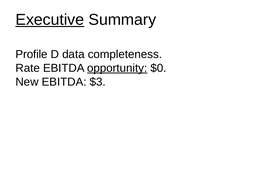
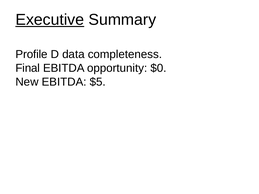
Rate: Rate -> Final
opportunity underline: present -> none
$3: $3 -> $5
